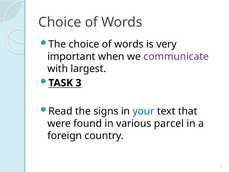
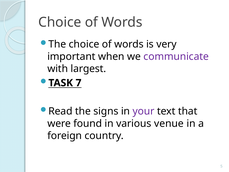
3: 3 -> 7
your colour: blue -> purple
parcel: parcel -> venue
